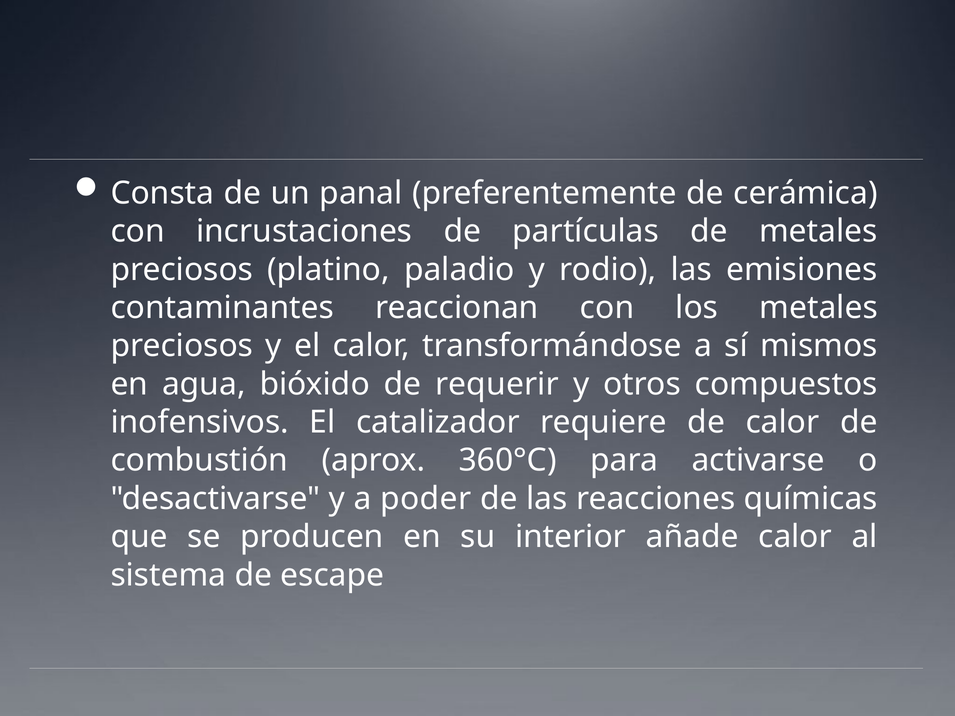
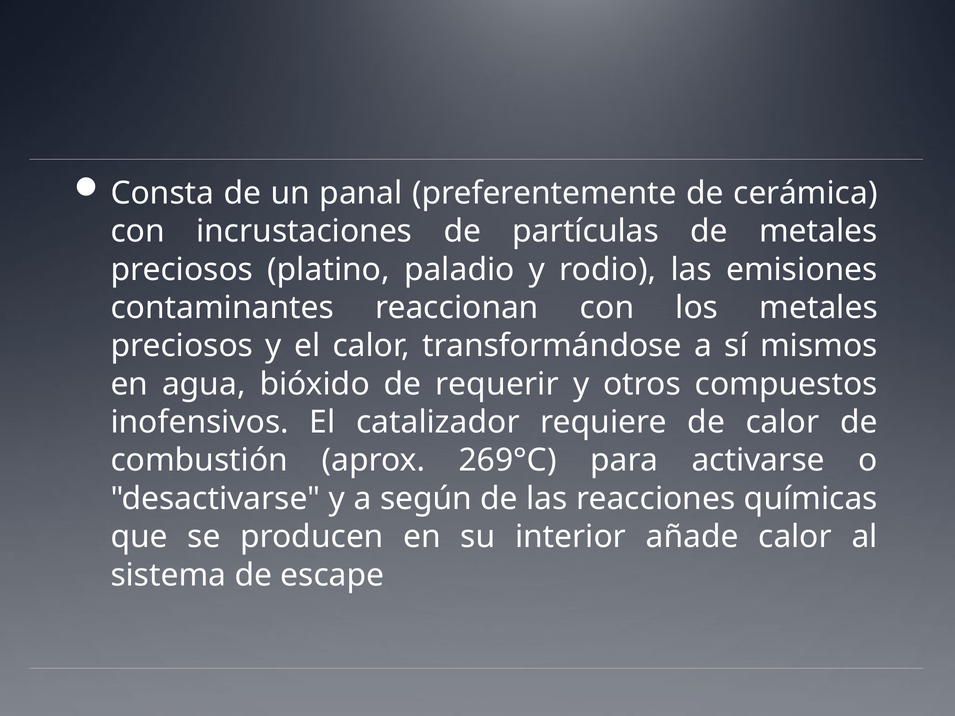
360°C: 360°C -> 269°C
poder: poder -> según
